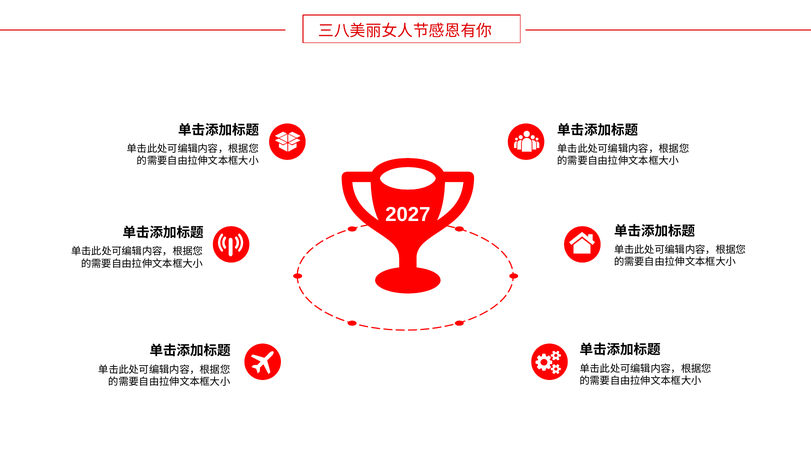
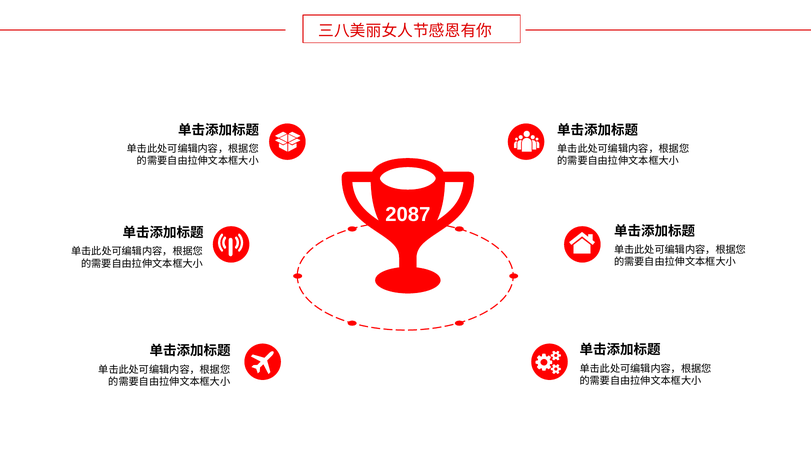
2027: 2027 -> 2087
